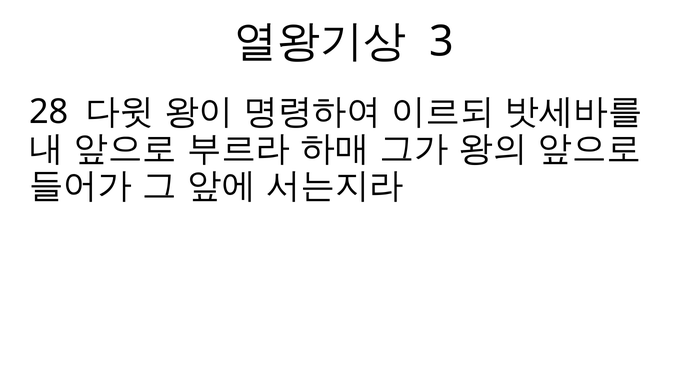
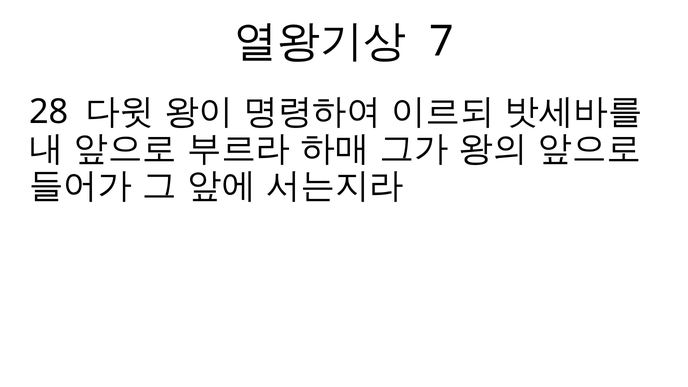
3: 3 -> 7
